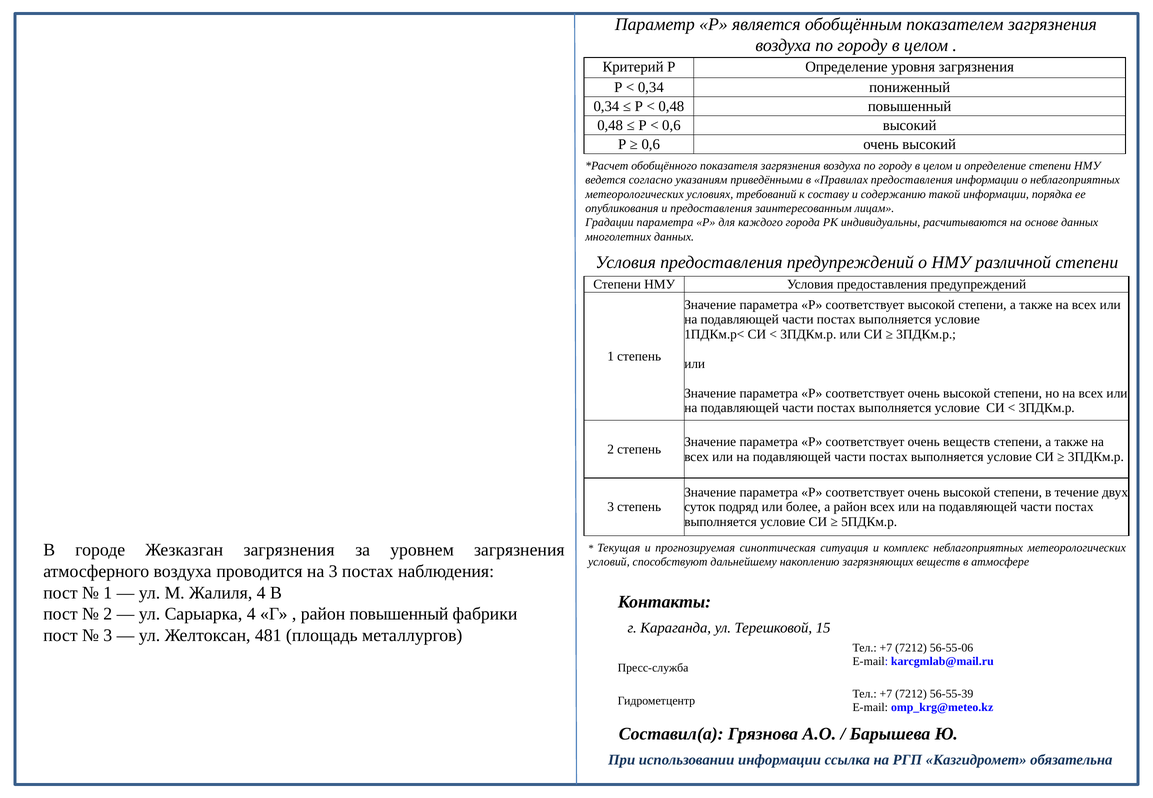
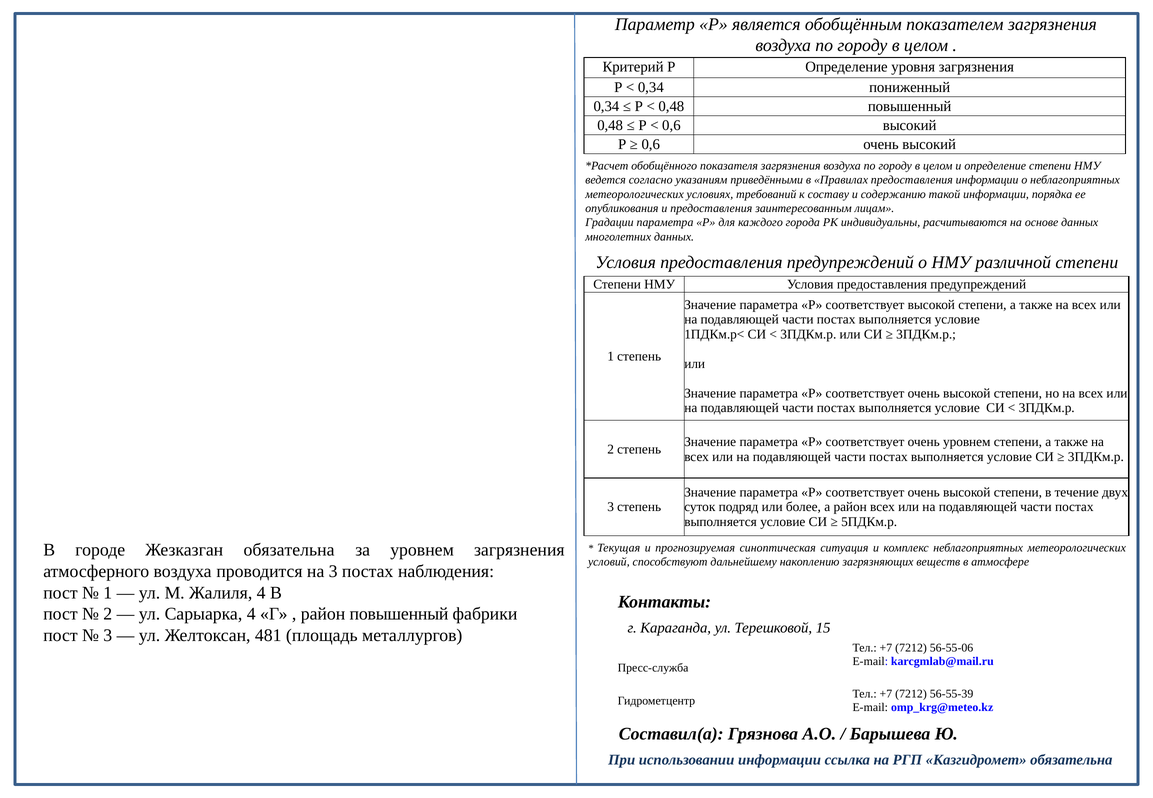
очень веществ: веществ -> уровнем
Жезказган загрязнения: загрязнения -> обязательна
